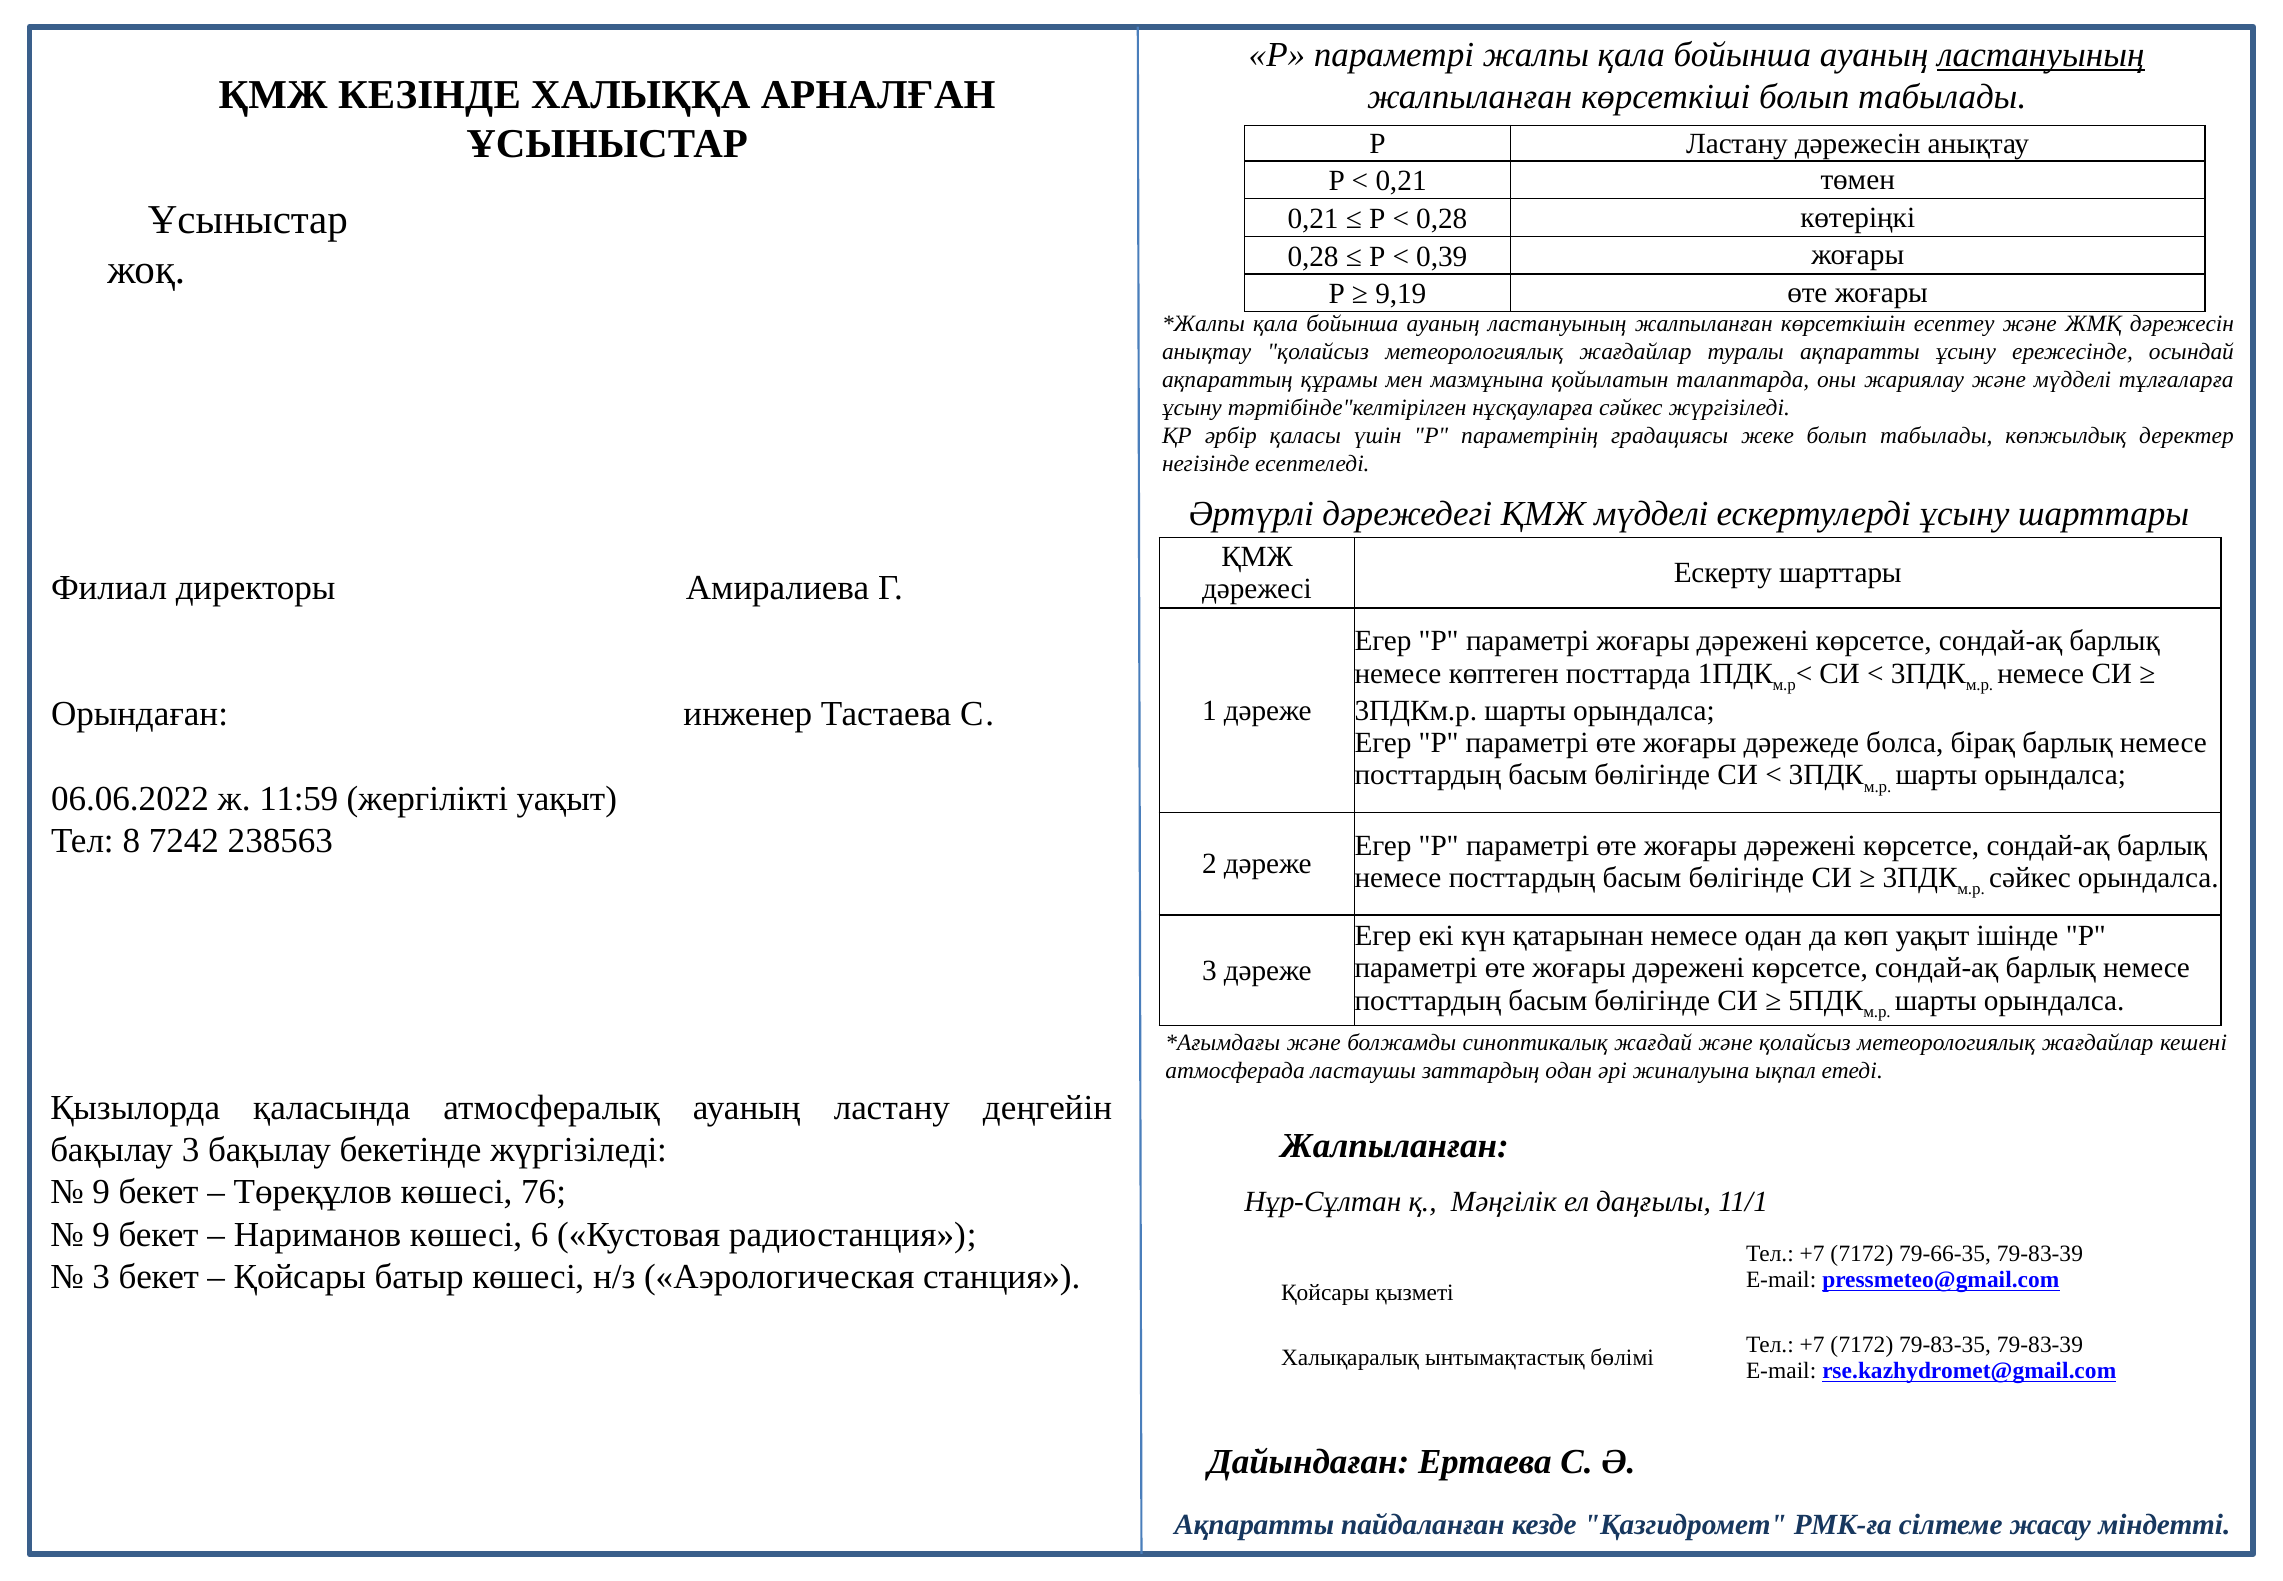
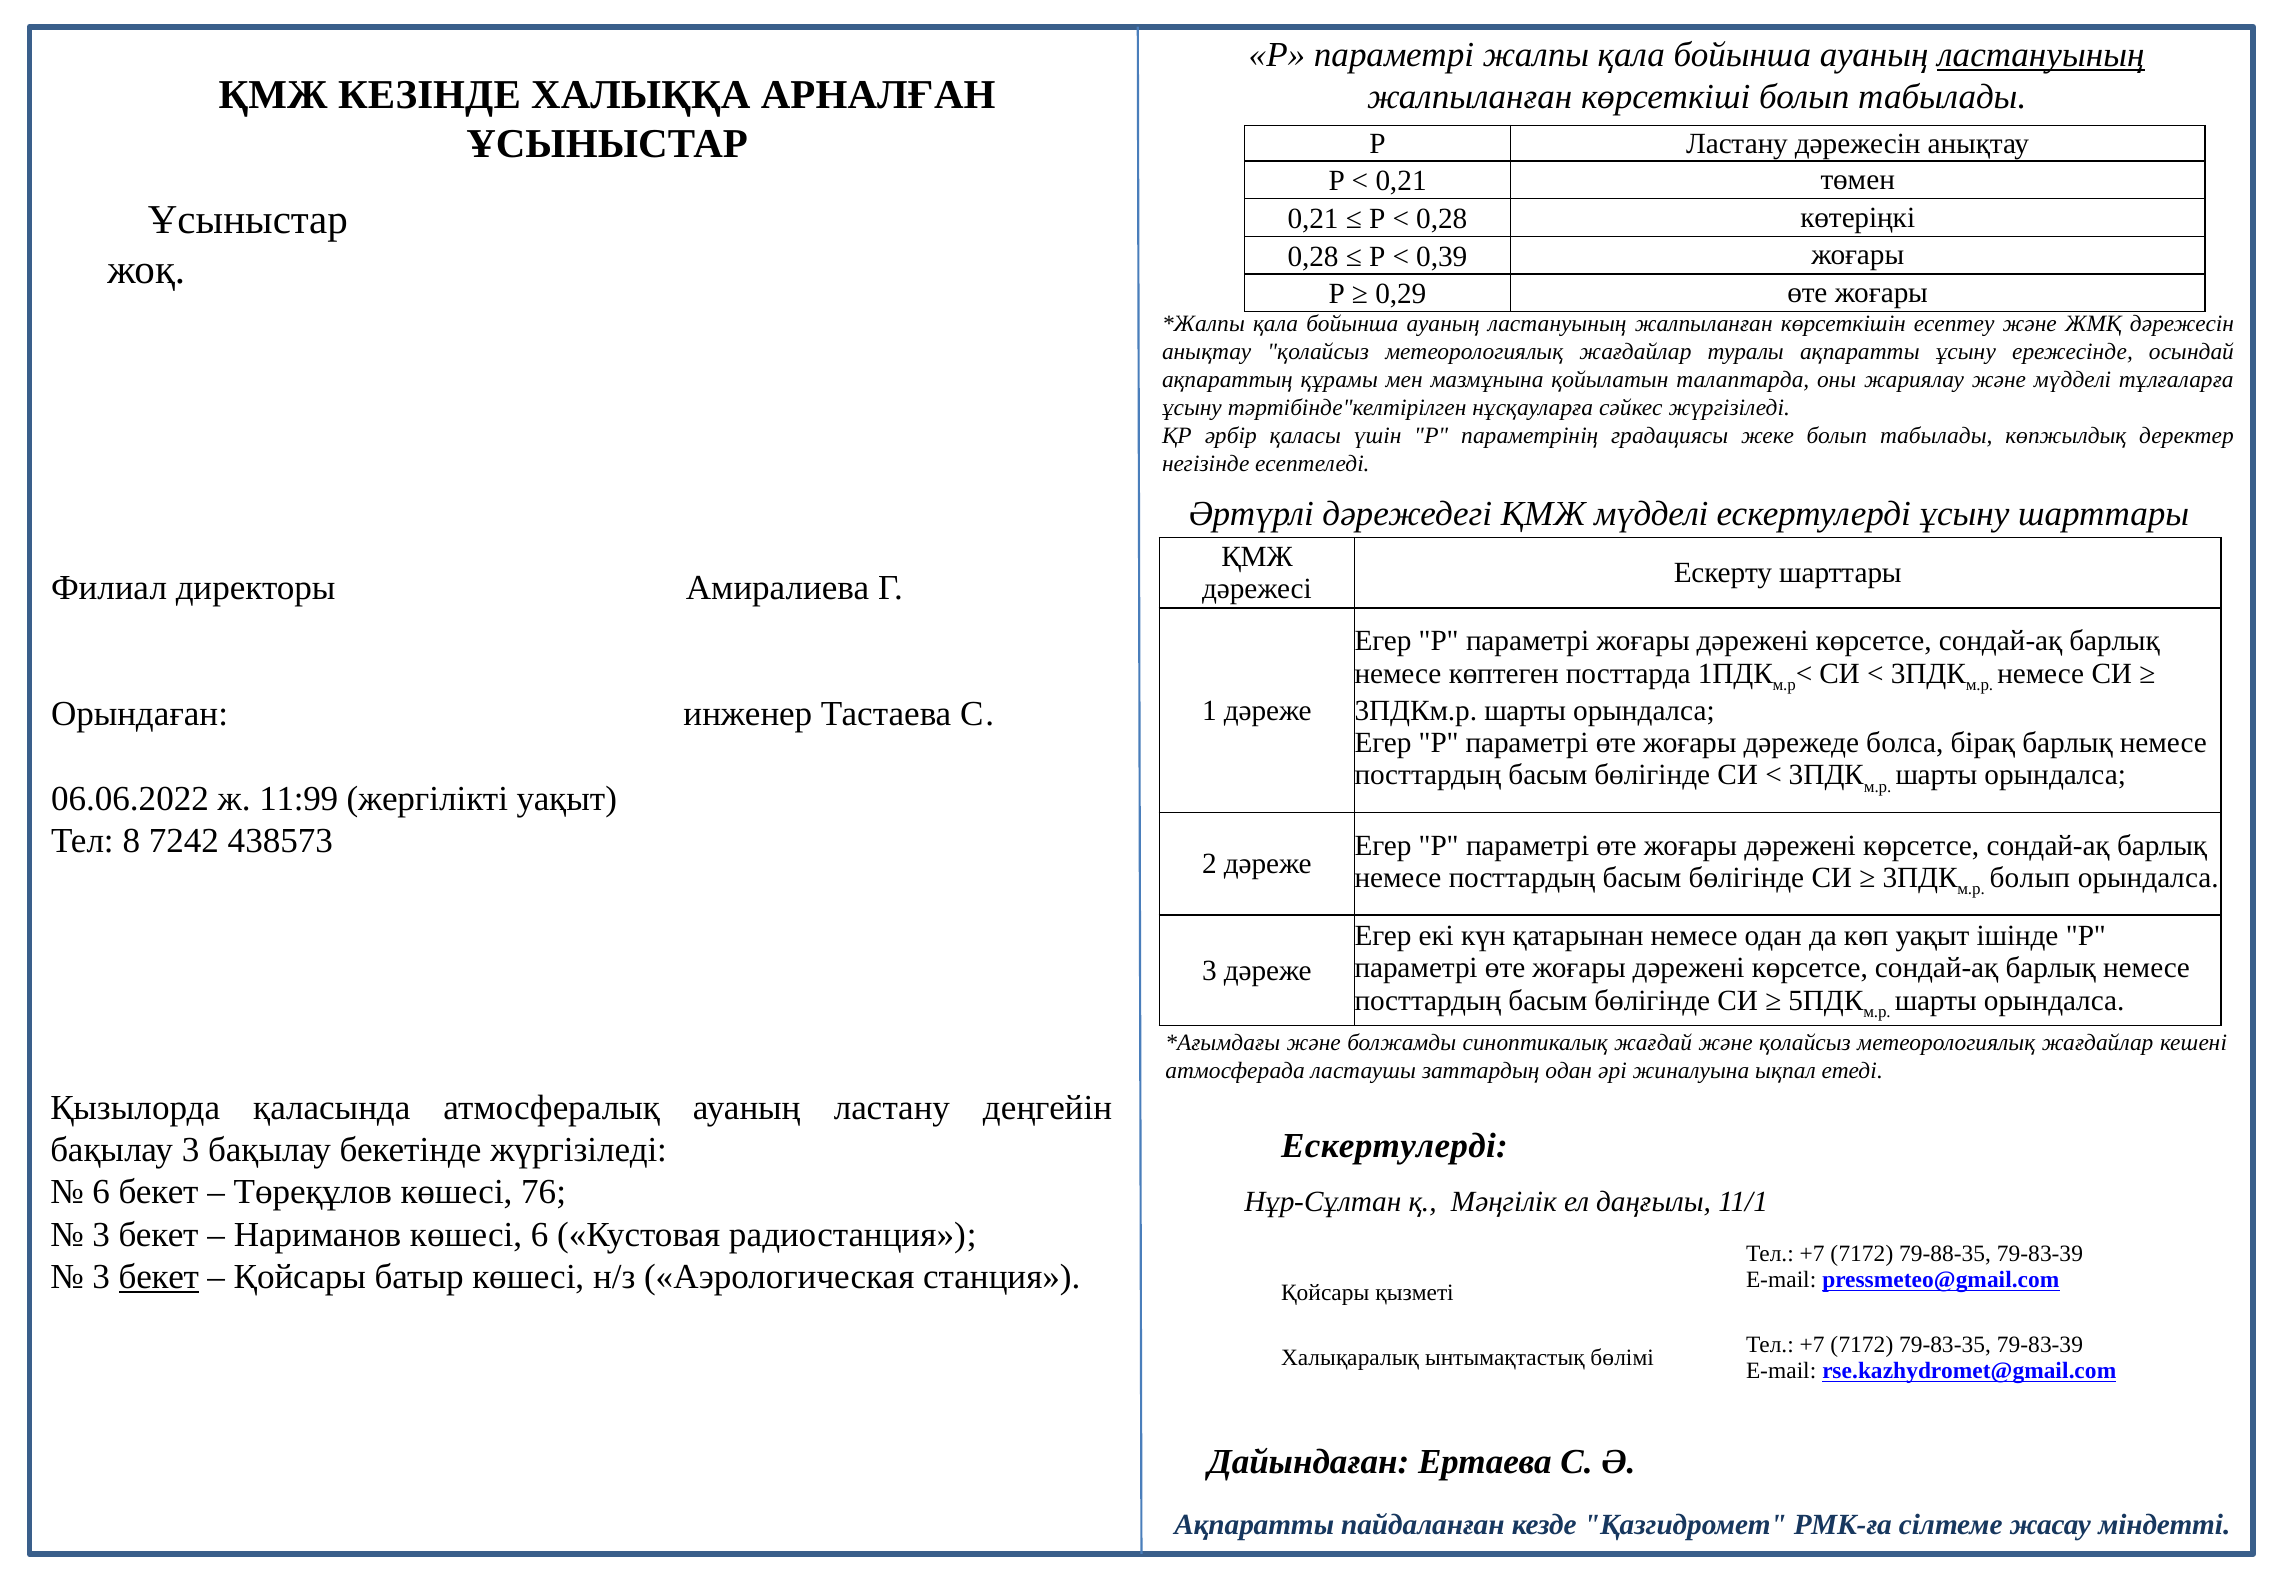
9,19: 9,19 -> 0,29
11:59: 11:59 -> 11:99
238563: 238563 -> 438573
сәйкес at (2030, 878): сәйкес -> болып
Жалпыланған at (1395, 1146): Жалпыланған -> Ескертулерді
9 at (101, 1192): 9 -> 6
9 at (101, 1234): 9 -> 3
79-66-35: 79-66-35 -> 79-88-35
бекет at (159, 1276) underline: none -> present
